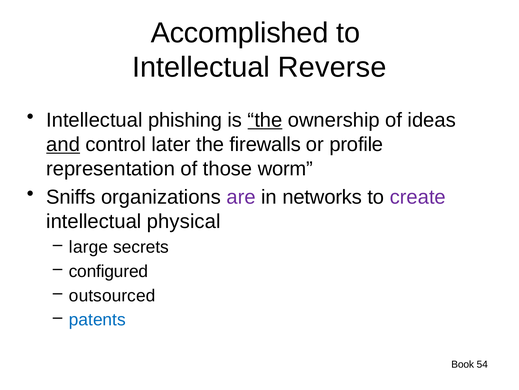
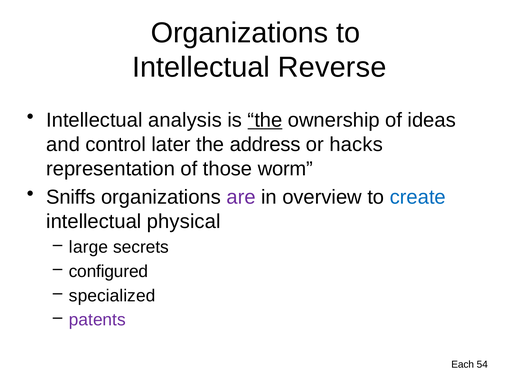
Accomplished at (240, 33): Accomplished -> Organizations
phishing: phishing -> analysis
and underline: present -> none
firewalls: firewalls -> address
profile: profile -> hacks
networks: networks -> overview
create colour: purple -> blue
outsourced: outsourced -> specialized
patents colour: blue -> purple
Book: Book -> Each
